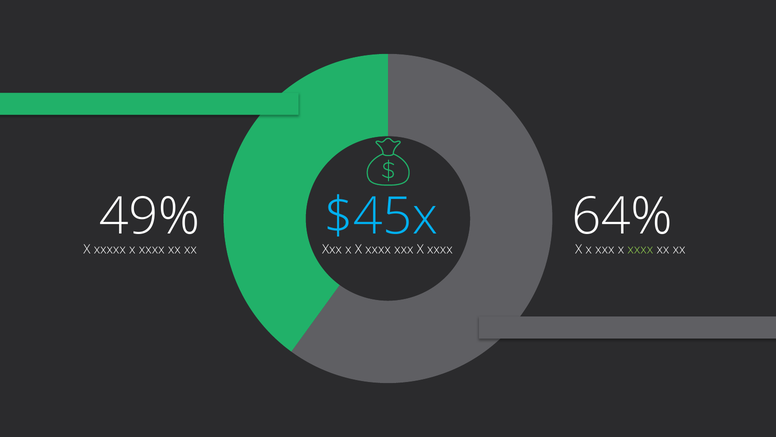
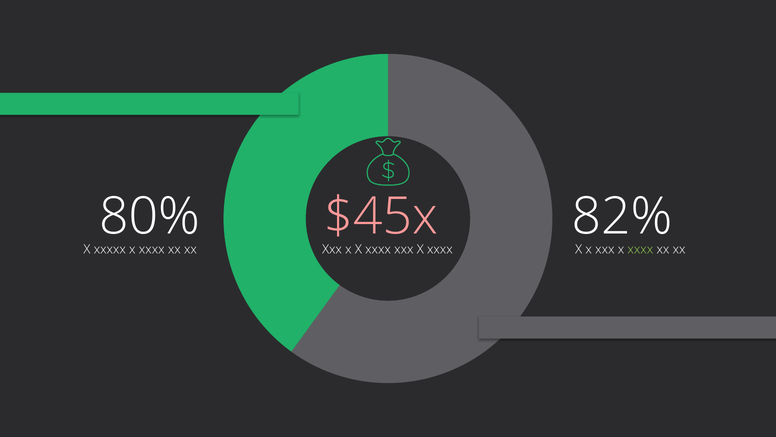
49%: 49% -> 80%
$45x colour: light blue -> pink
64%: 64% -> 82%
